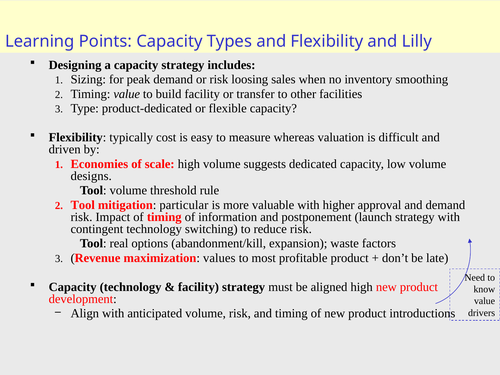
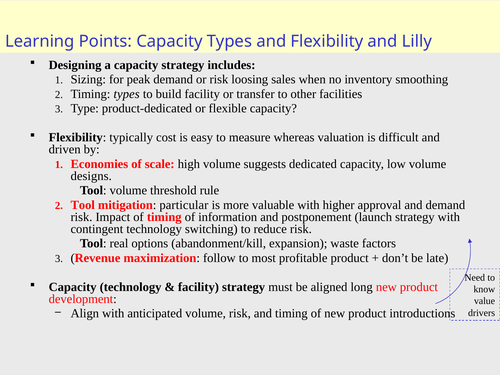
Timing value: value -> types
values: values -> follow
aligned high: high -> long
